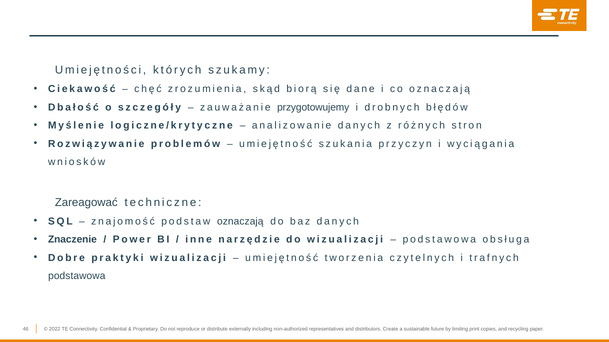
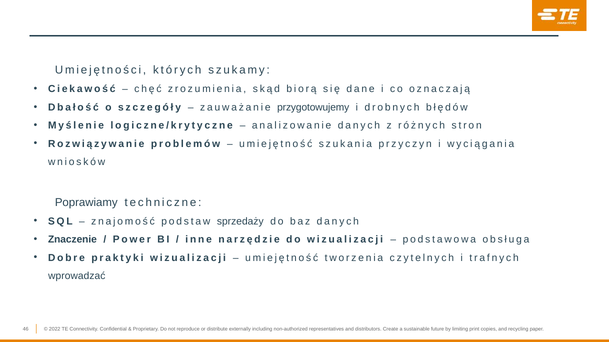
Zareagować: Zareagować -> Poprawiamy
podstaw oznaczają: oznaczają -> sprzedaży
podstawowa at (77, 276): podstawowa -> wprowadzać
